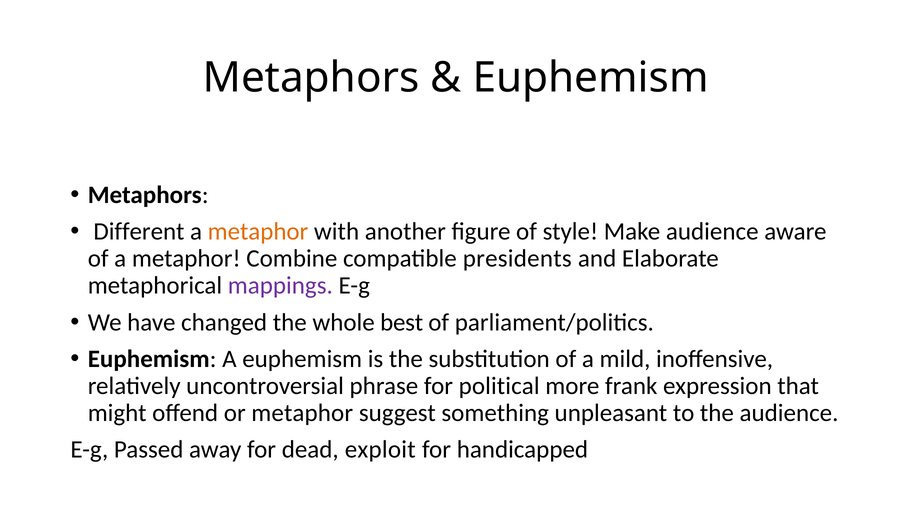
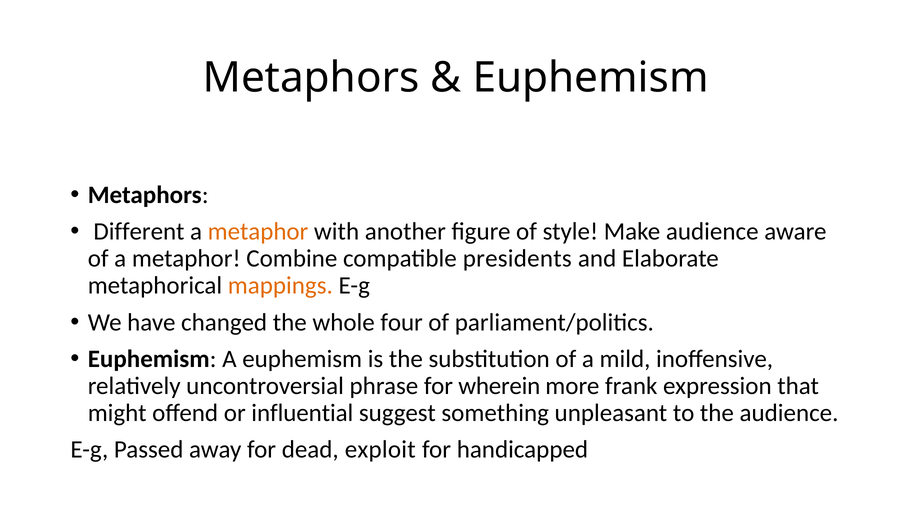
mappings colour: purple -> orange
best: best -> four
political: political -> wherein
or metaphor: metaphor -> influential
